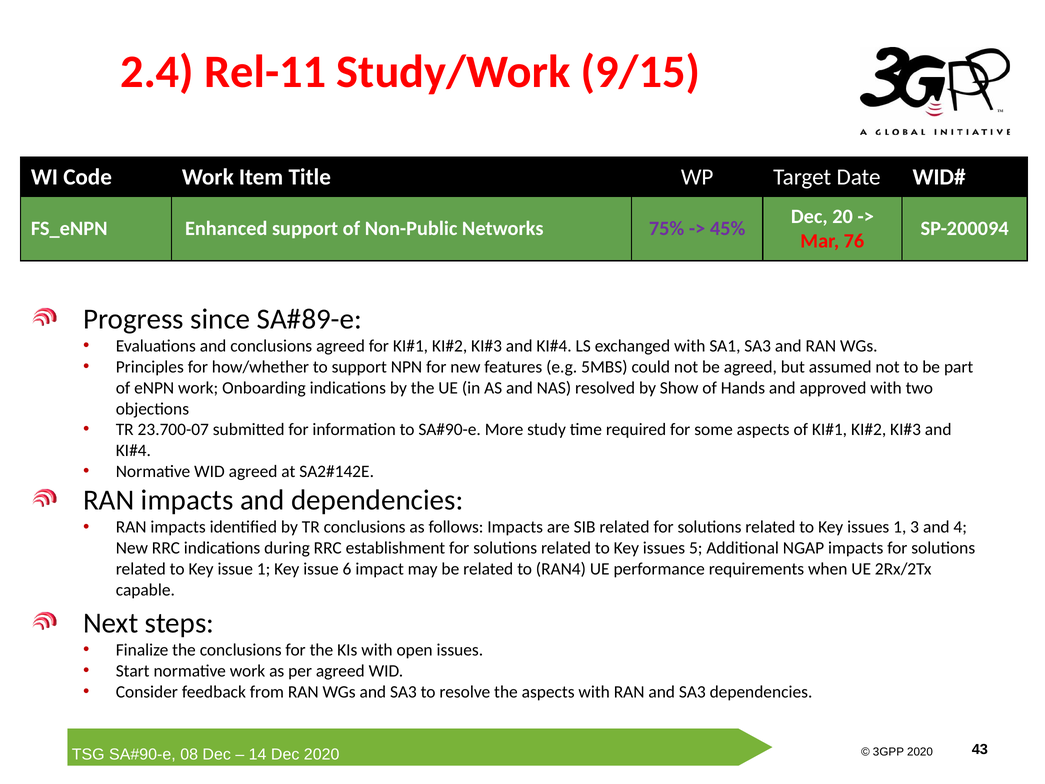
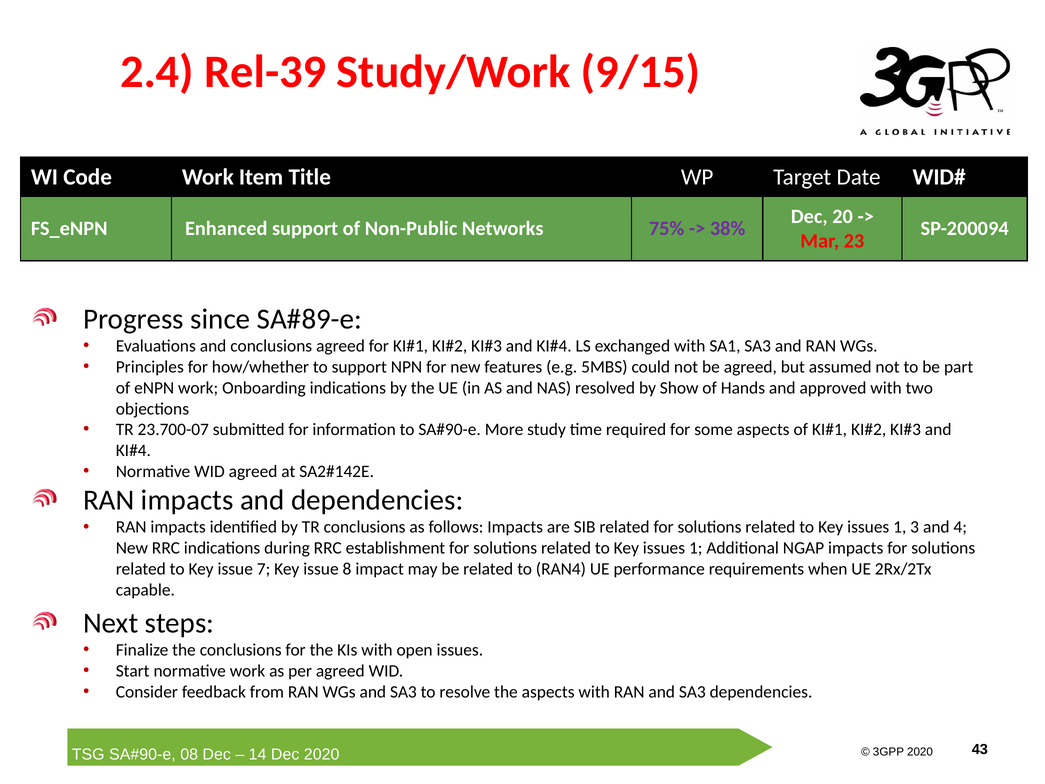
Rel-11: Rel-11 -> Rel-39
45%: 45% -> 38%
76: 76 -> 23
5 at (696, 548): 5 -> 1
issue 1: 1 -> 7
6: 6 -> 8
